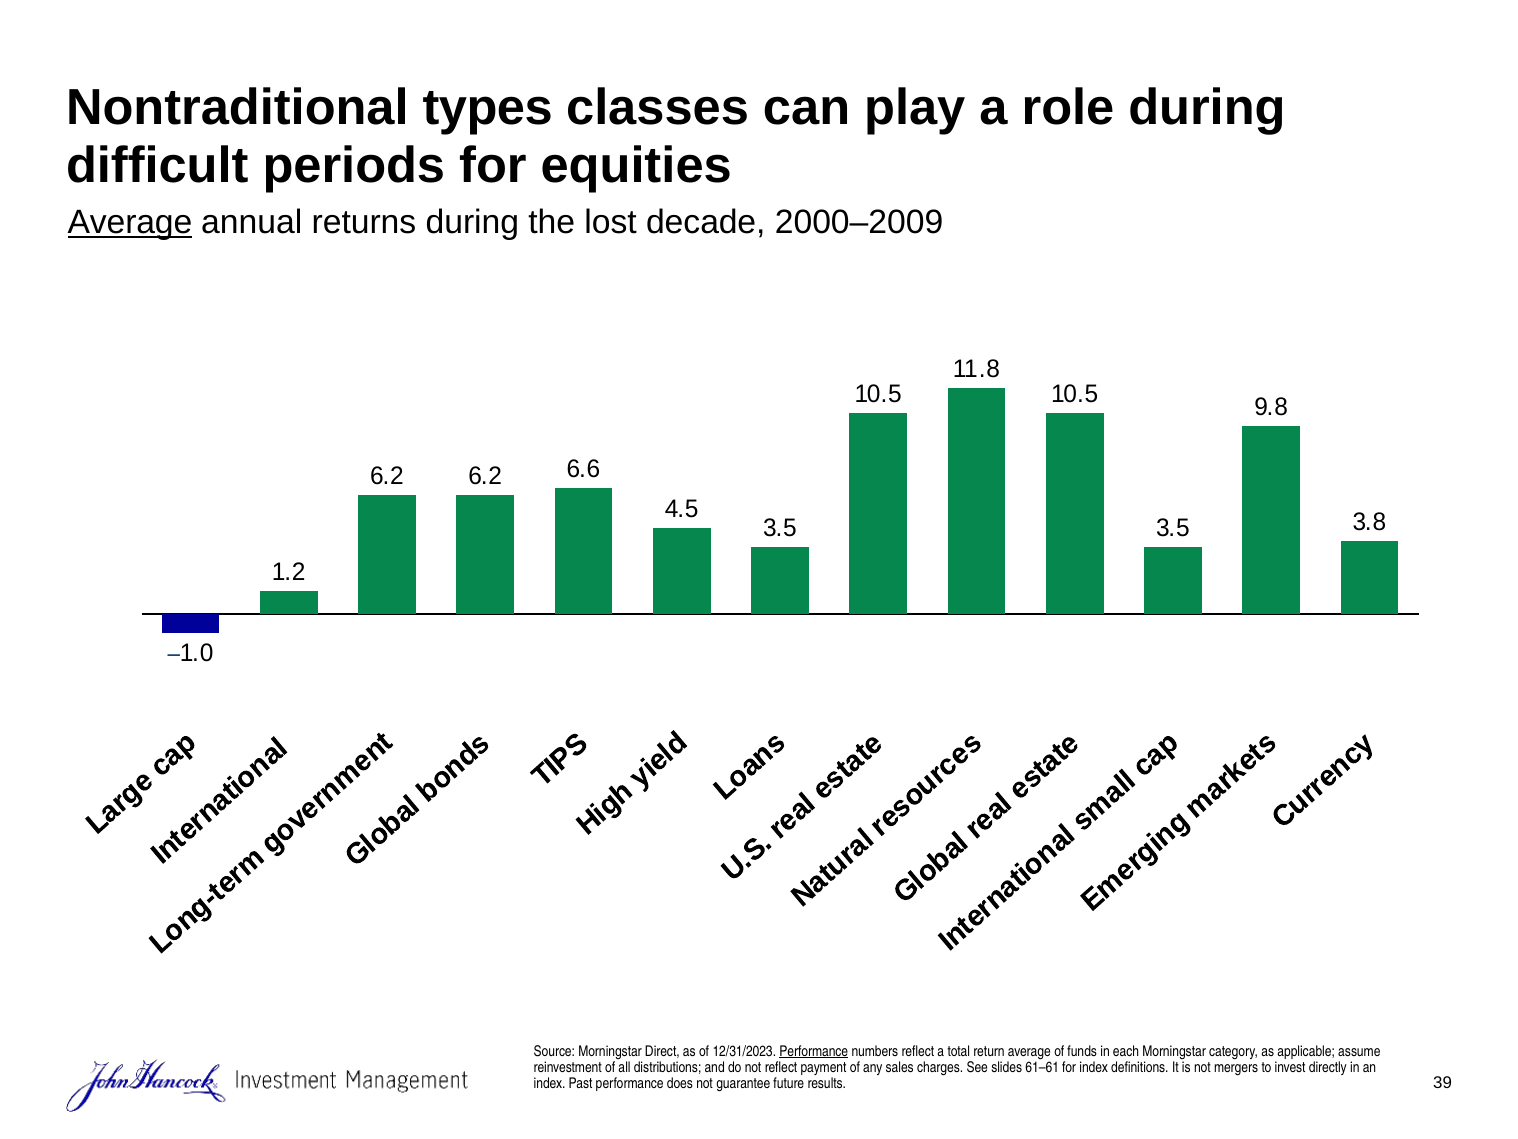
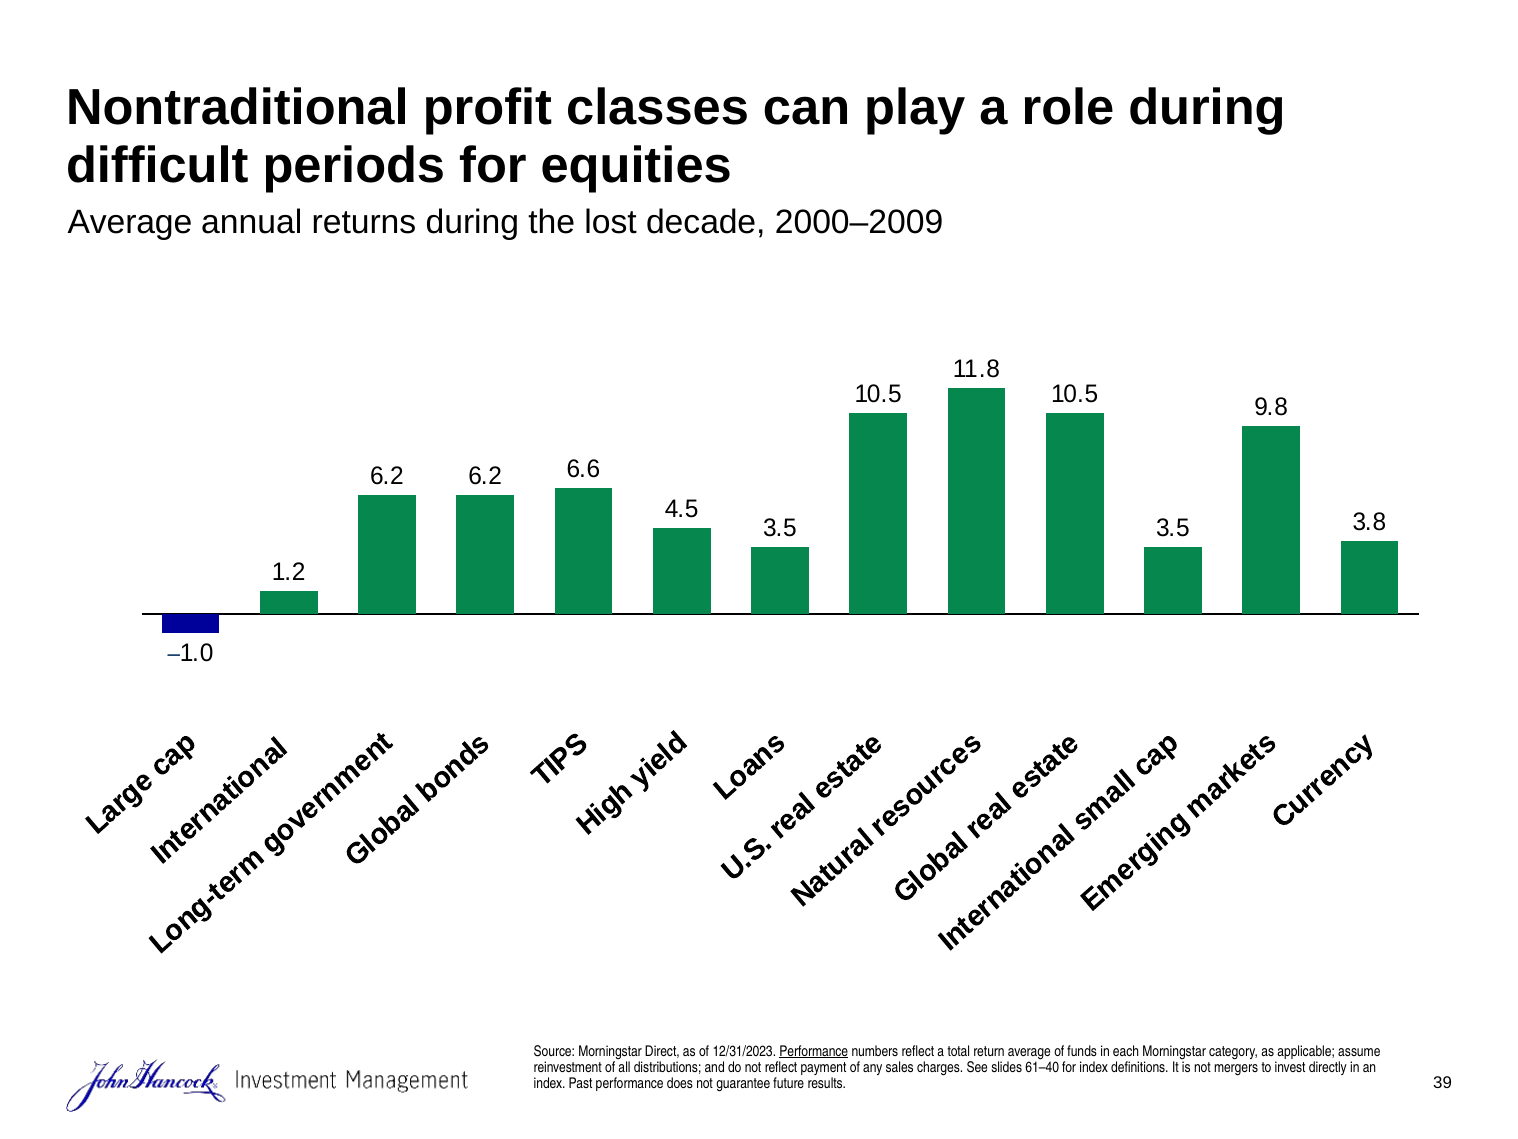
types: types -> profit
Average at (130, 222) underline: present -> none
61–61: 61–61 -> 61–40
